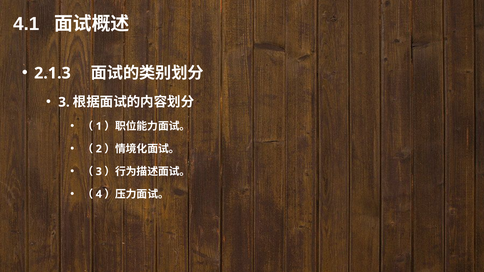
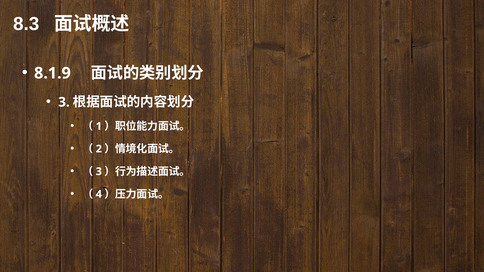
4.1: 4.1 -> 8.3
2.1.3: 2.1.3 -> 8.1.9
